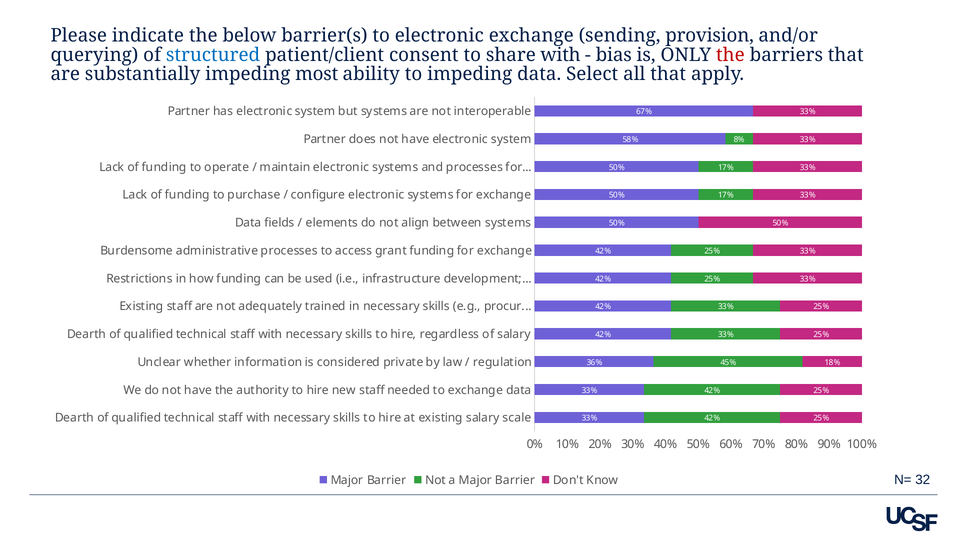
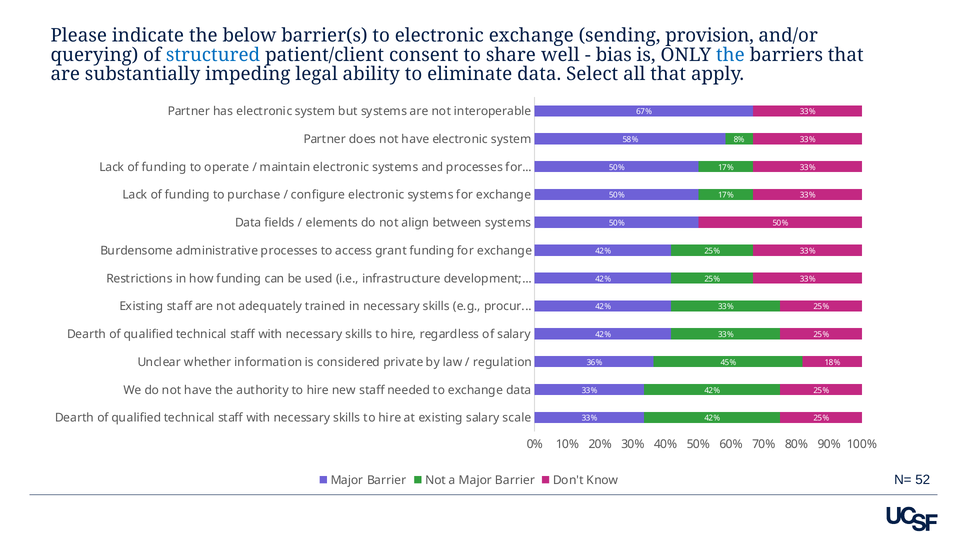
share with: with -> well
the at (730, 55) colour: red -> blue
most: most -> legal
to impeding: impeding -> eliminate
32: 32 -> 52
